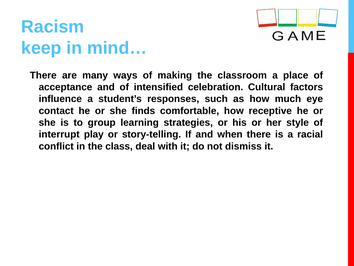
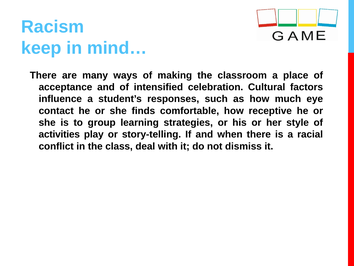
interrupt: interrupt -> activities
